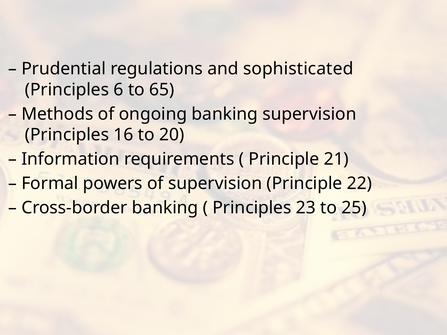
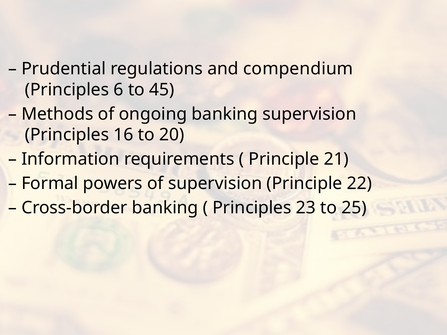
sophisticated: sophisticated -> compendium
65: 65 -> 45
